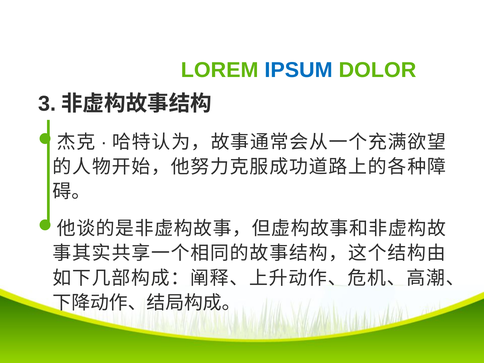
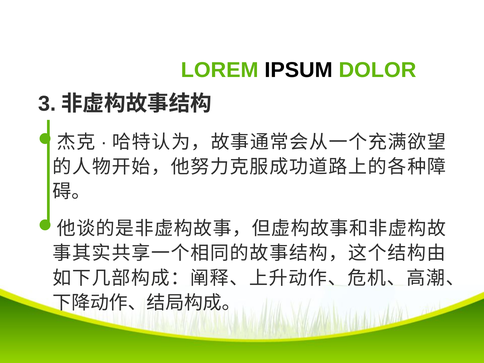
IPSUM colour: blue -> black
